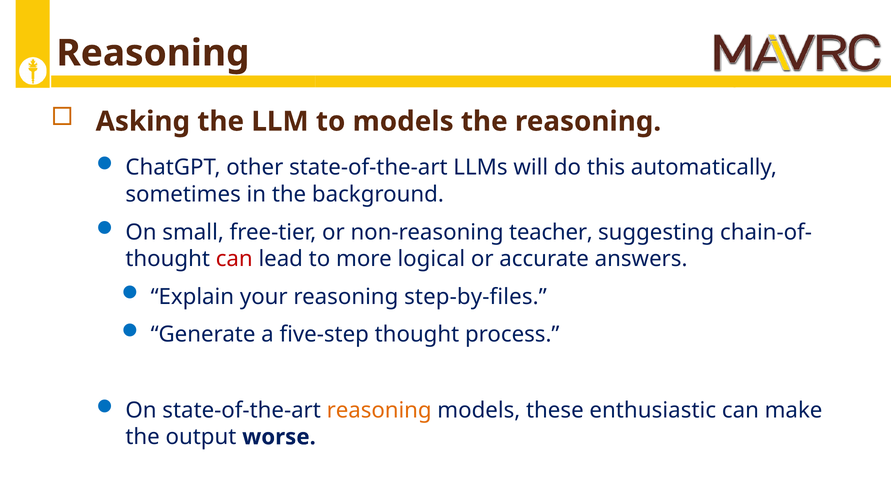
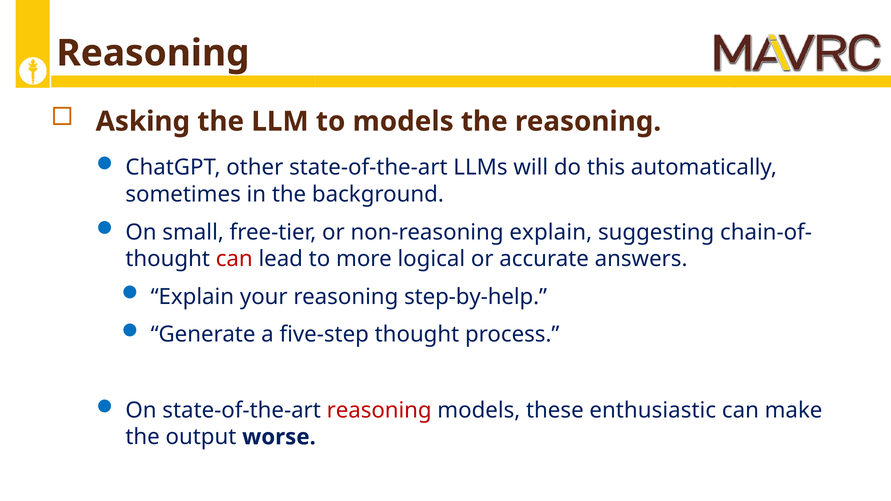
non-reasoning teacher: teacher -> explain
step-by-files: step-by-files -> step-by-help
reasoning at (379, 410) colour: orange -> red
